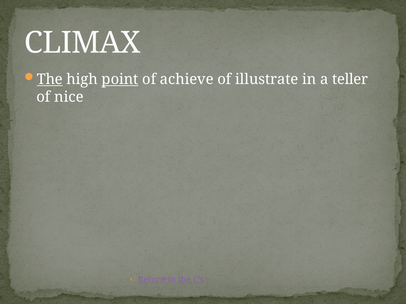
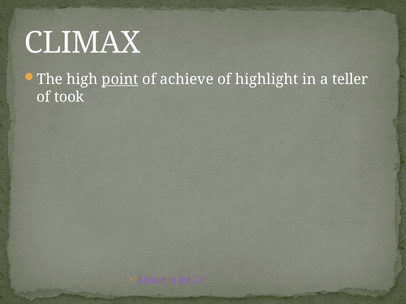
The at (50, 79) underline: present -> none
illustrate: illustrate -> highlight
nice: nice -> took
